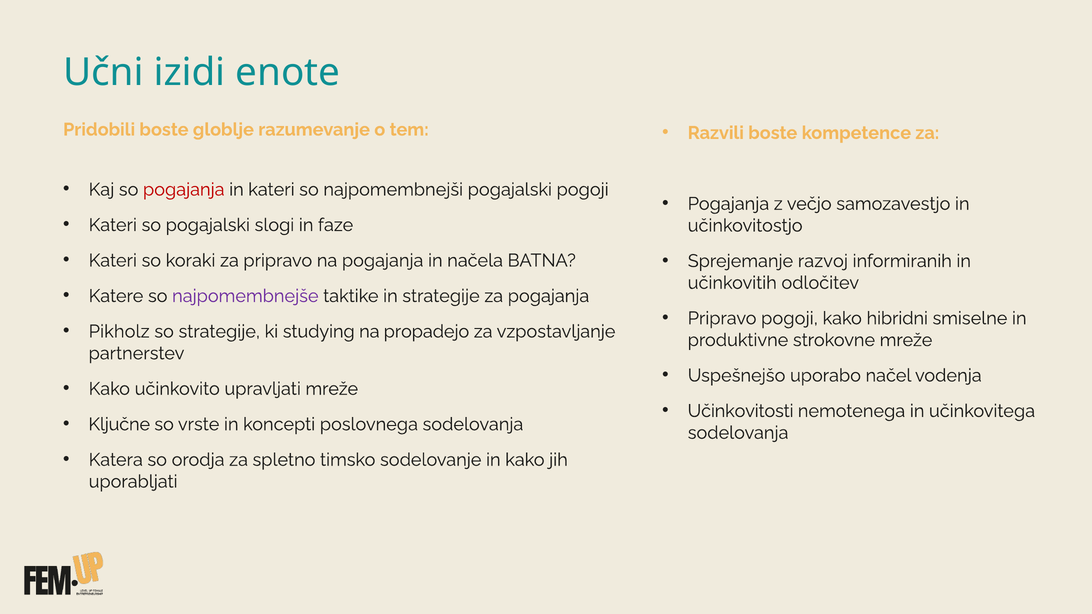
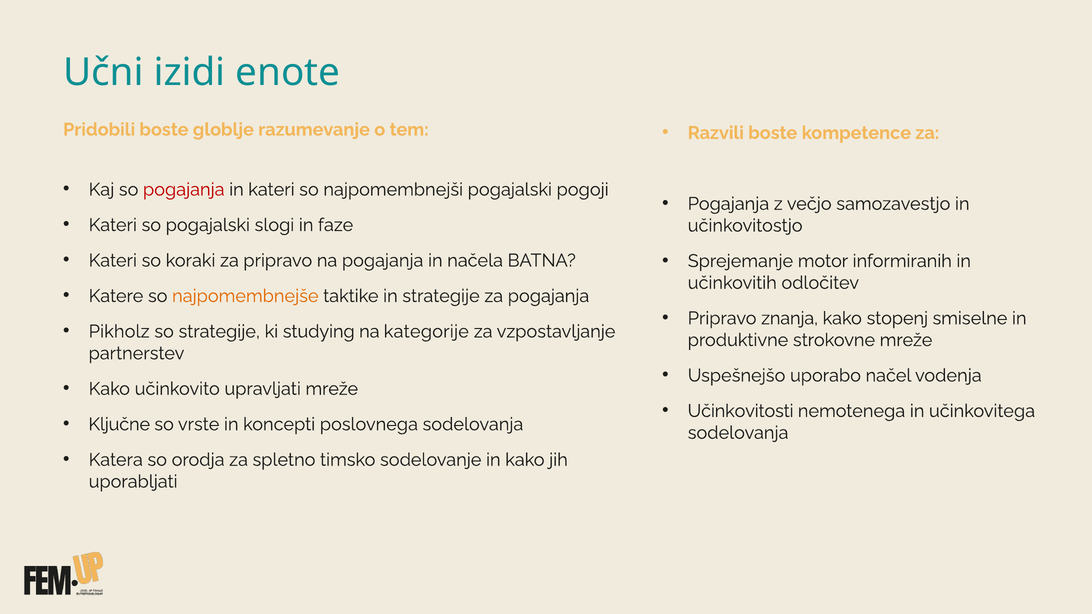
razvoj: razvoj -> motor
najpomembnejše colour: purple -> orange
Pripravo pogoji: pogoji -> znanja
hibridni: hibridni -> stopenj
propadejo: propadejo -> kategorije
